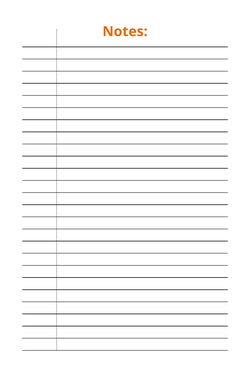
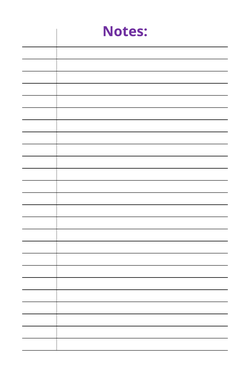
Notes colour: orange -> purple
